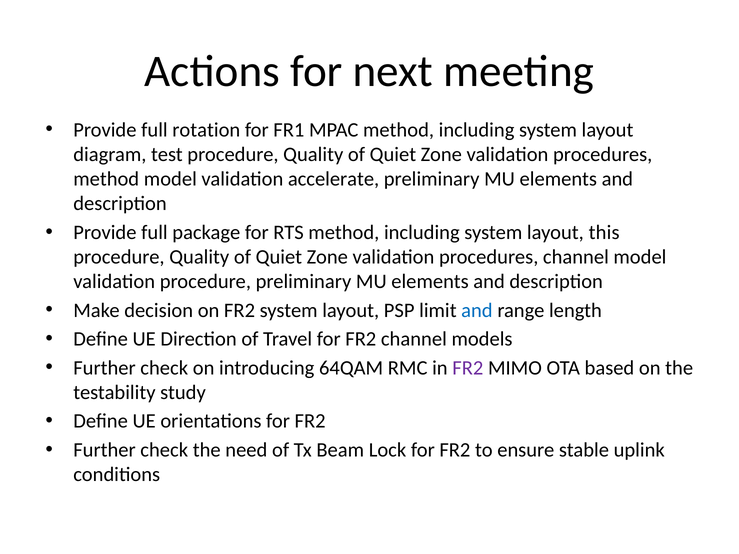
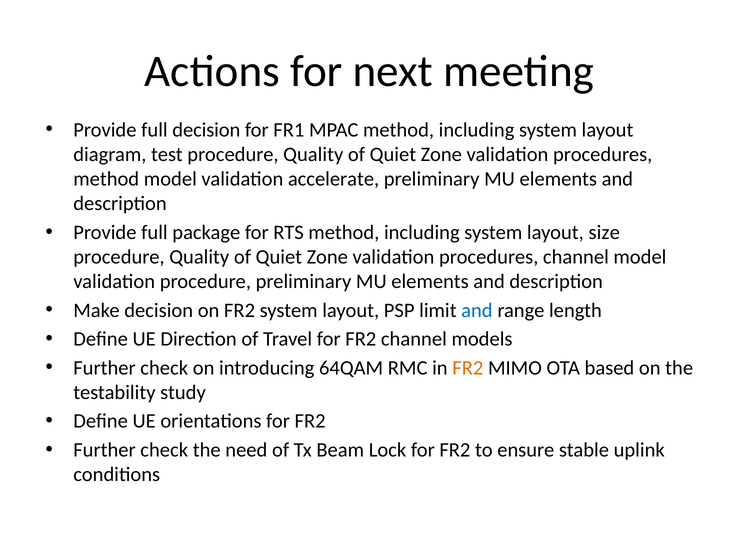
full rotation: rotation -> decision
this: this -> size
FR2 at (468, 368) colour: purple -> orange
